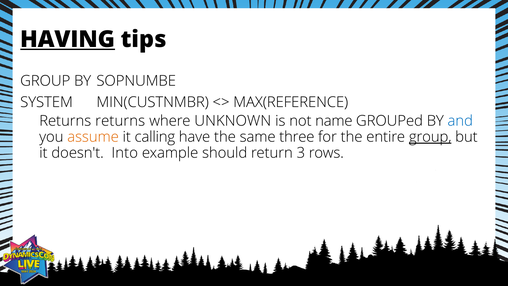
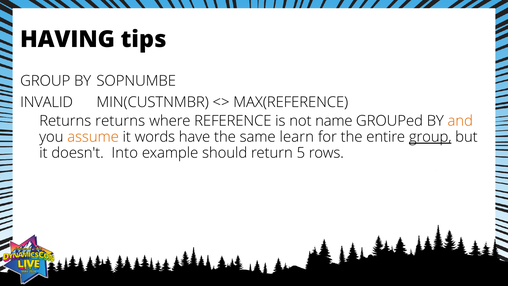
HAVING underline: present -> none
SYSTEM: SYSTEM -> INVALID
UNKNOWN: UNKNOWN -> REFERENCE
and colour: blue -> orange
calling: calling -> words
three: three -> learn
3: 3 -> 5
